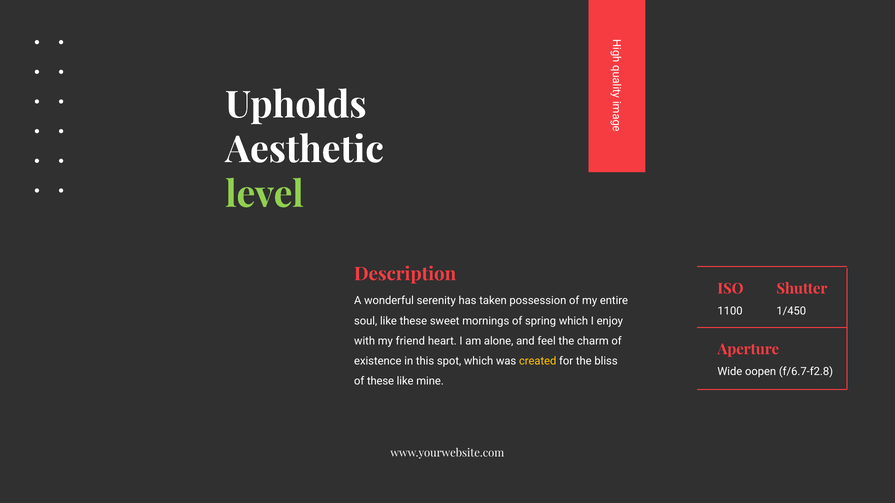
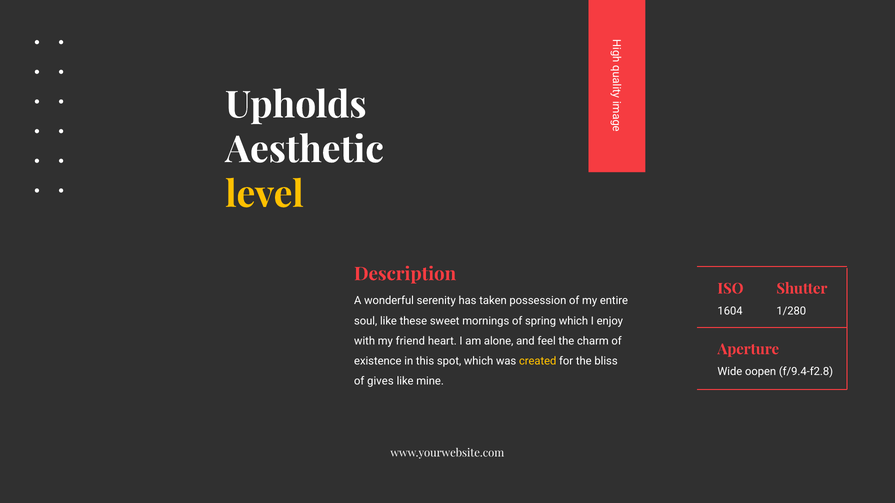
level colour: light green -> yellow
1100: 1100 -> 1604
1/450: 1/450 -> 1/280
f/6.7-f2.8: f/6.7-f2.8 -> f/9.4-f2.8
of these: these -> gives
